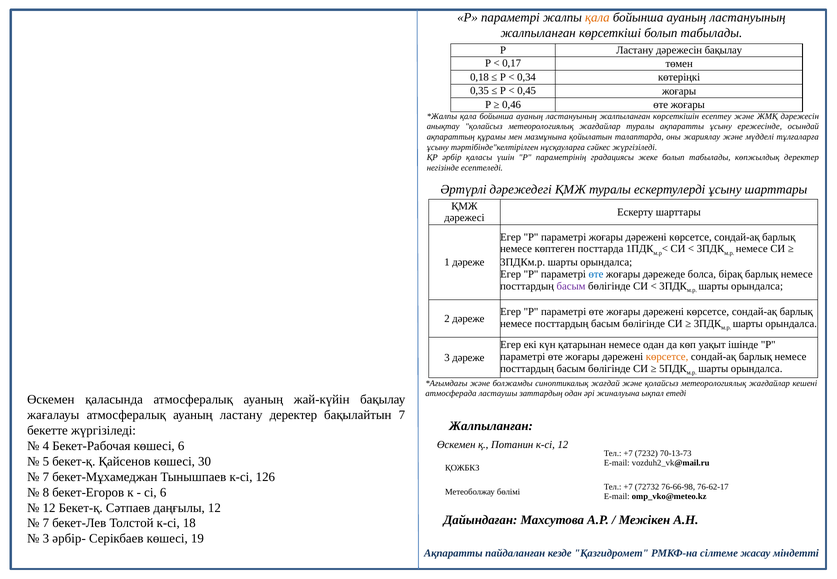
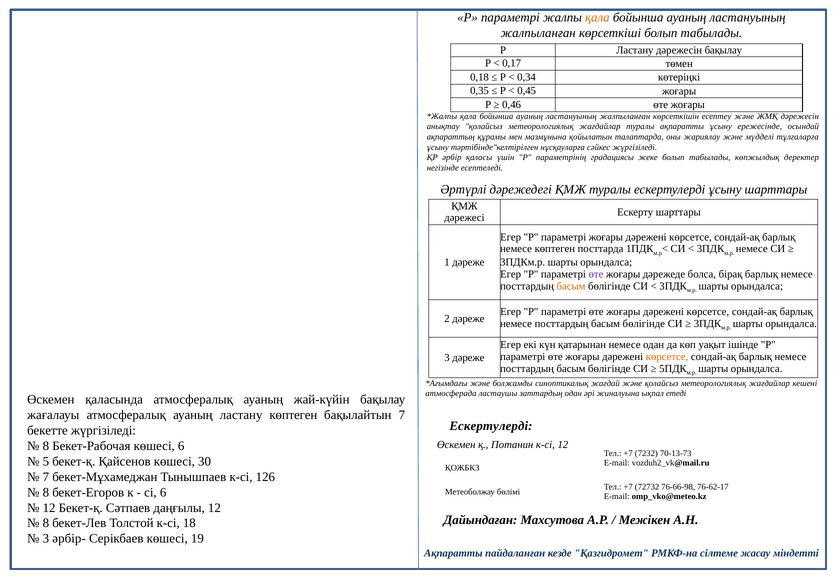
өте at (596, 274) colour: blue -> purple
басым at (571, 286) colour: purple -> orange
ластану деректер: деректер -> көптеген
Жалпыланған at (491, 426): Жалпыланған -> Ескертулерді
4 at (46, 446): 4 -> 8
7 at (46, 524): 7 -> 8
